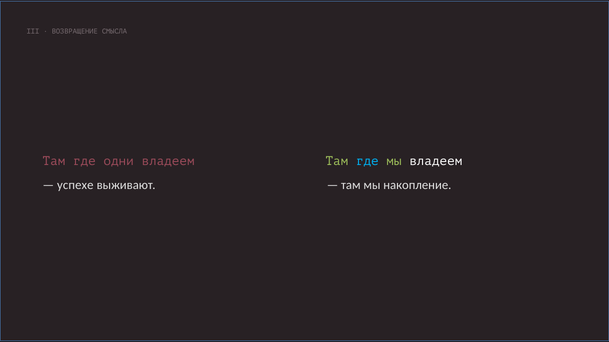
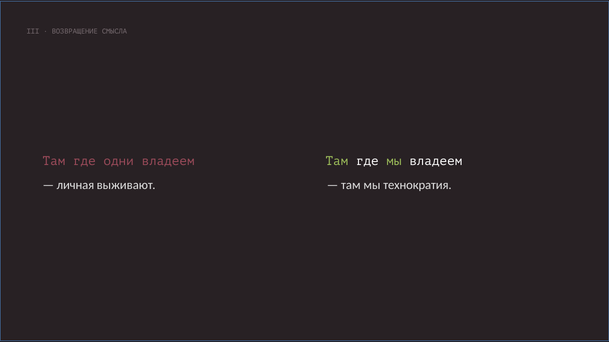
где at (367, 161) colour: light blue -> white
успехе: успехе -> личная
накопление: накопление -> технократия
